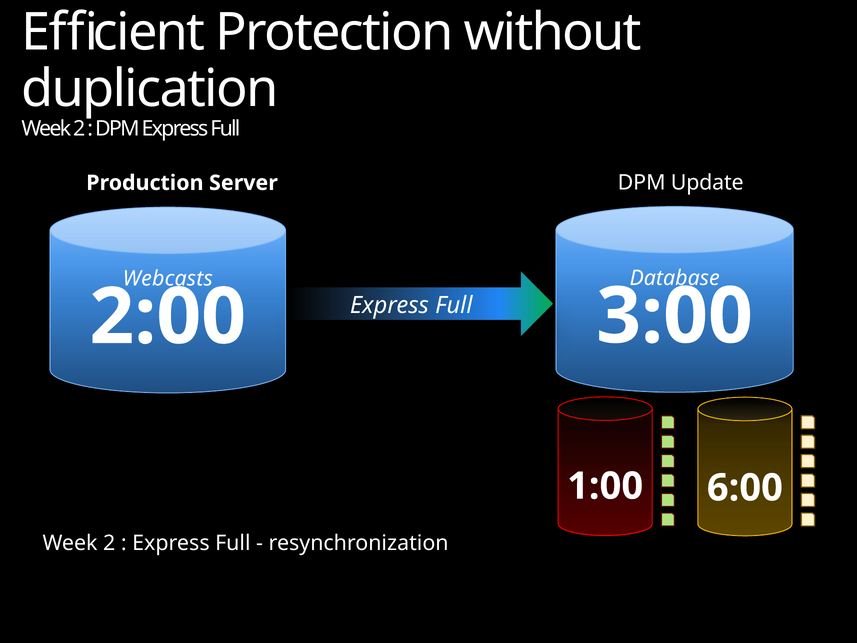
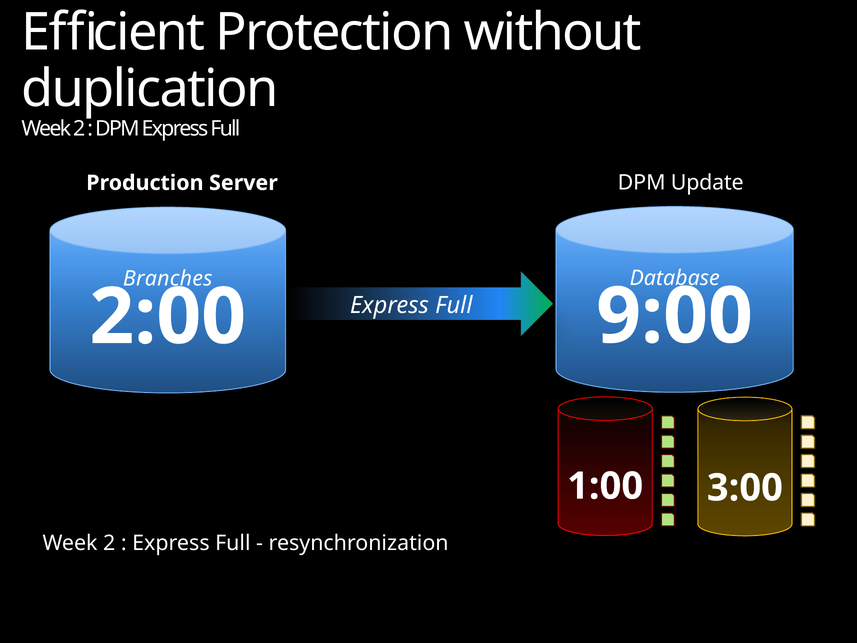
Webcasts: Webcasts -> Branches
3:00: 3:00 -> 9:00
6:00: 6:00 -> 3:00
